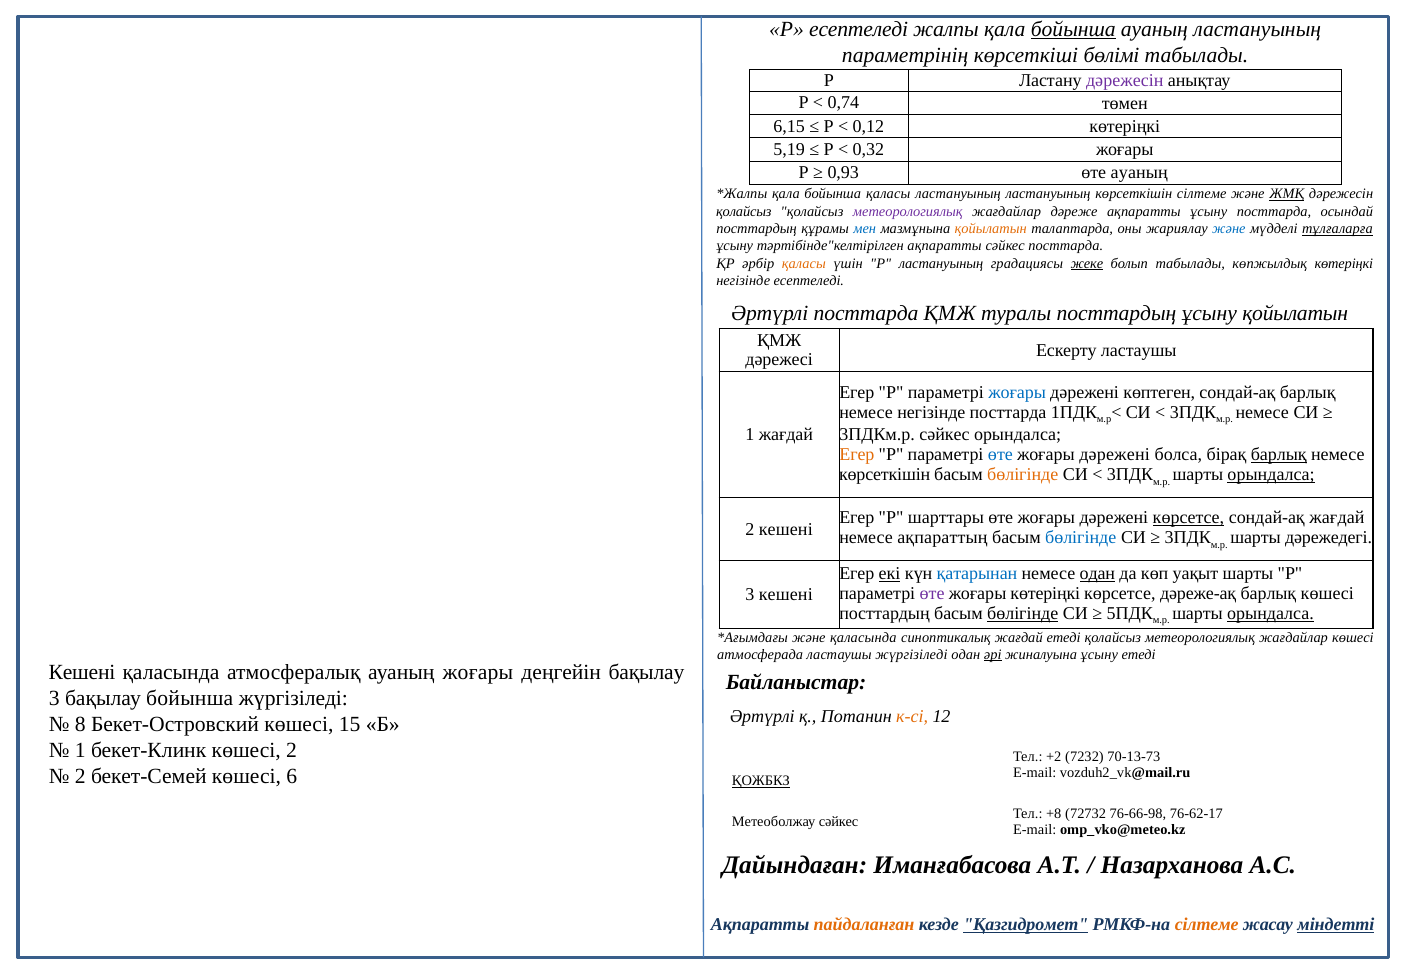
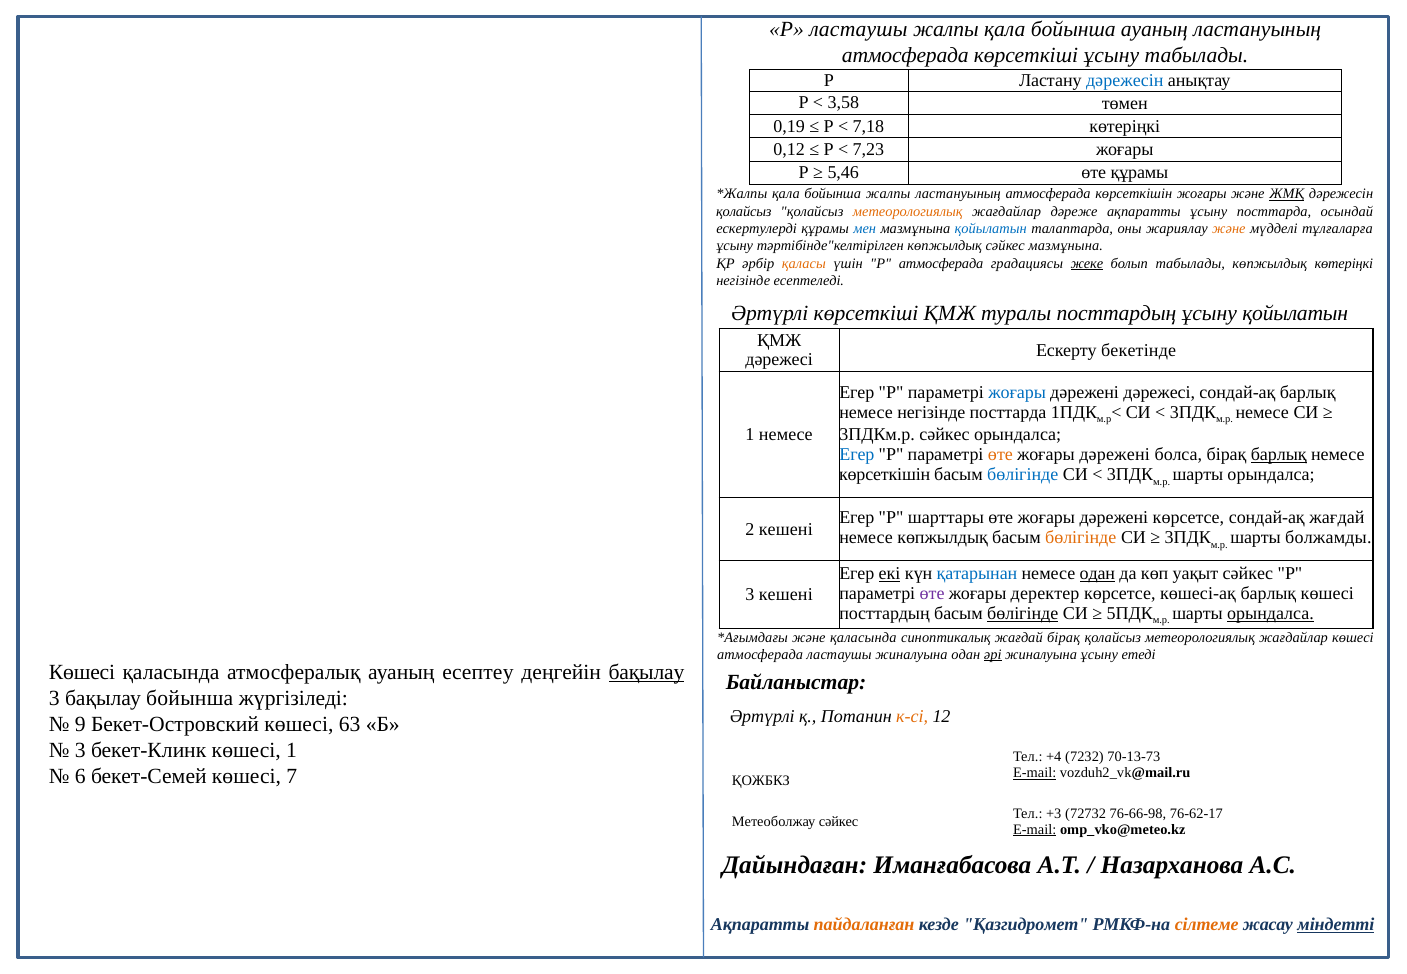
Р есептеледі: есептеледі -> ластаушы
бойынша at (1073, 29) underline: present -> none
параметрінің at (905, 55): параметрінің -> атмосферада
көрсеткіші бөлімі: бөлімі -> ұсыну
дәрежесін at (1125, 81) colour: purple -> blue
0,74: 0,74 -> 3,58
6,15: 6,15 -> 0,19
0,12: 0,12 -> 7,18
5,19: 5,19 -> 0,12
0,32: 0,32 -> 7,23
0,93: 0,93 -> 5,46
өте ауаның: ауаның -> құрамы
бойынша қаласы: қаласы -> жалпы
ластануының at (1048, 194): ластануының -> атмосферада
көрсеткішін сілтеме: сілтеме -> жоғары
метеорологиялық at (908, 212) colour: purple -> orange
посттардың at (757, 229): посттардың -> ескертулерді
қойылатын at (991, 229) colour: orange -> blue
және at (1229, 229) colour: blue -> orange
тұлғаларға underline: present -> none
тәртібінде"келтірілген ақпаратты: ақпаратты -> көпжылдық
сәйкес посттарда: посттарда -> мазмұнына
Р ластануының: ластануының -> атмосферада
Әртүрлі посттарда: посттарда -> көрсеткіші
Ескерту ластаушы: ластаушы -> бекетінде
дәрежені көптеген: көптеген -> дәрежесі
1 жағдай: жағдай -> немесе
Егер at (857, 455) colour: orange -> blue
өте at (1000, 455) colour: blue -> orange
бөлігінде at (1023, 475) colour: orange -> blue
орындалса at (1271, 475) underline: present -> none
көрсетсе at (1188, 518) underline: present -> none
немесе ақпараттың: ақпараттың -> көпжылдық
бөлігінде at (1081, 538) colour: blue -> orange
дәрежедегі: дәрежедегі -> болжамды
уақыт шарты: шарты -> сәйкес
жоғары көтеріңкі: көтеріңкі -> деректер
дәреже-ақ: дәреже-ақ -> көшесі-ақ
жағдай етеді: етеді -> бірақ
ластаушы жүргізіледі: жүргізіледі -> жиналуына
Кешені at (82, 672): Кешені -> Көшесі
ауаның жоғары: жоғары -> есептеу
бақылау at (647, 672) underline: none -> present
8: 8 -> 9
15: 15 -> 63
1 at (80, 750): 1 -> 3
көшесі 2: 2 -> 1
+2: +2 -> +4
2 at (80, 776): 2 -> 6
6: 6 -> 7
E-mail at (1035, 773) underline: none -> present
ҚОЖБКЗ underline: present -> none
+8: +8 -> +3
E-mail at (1035, 829) underline: none -> present
Қазгидромет underline: present -> none
